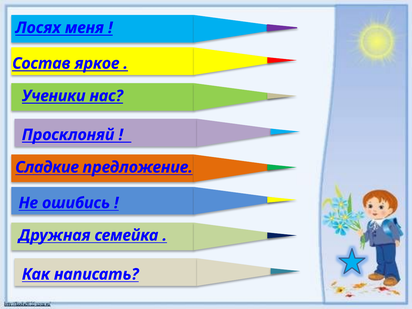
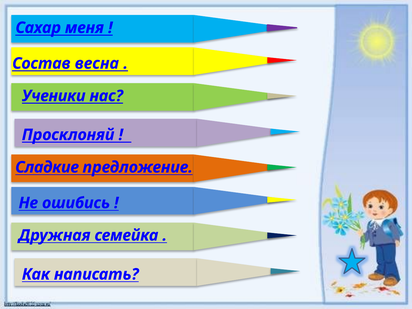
Лосях: Лосях -> Сахар
яркое: яркое -> весна
